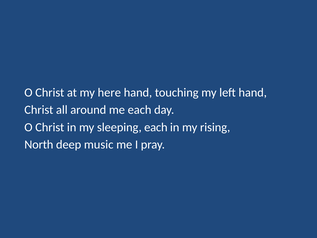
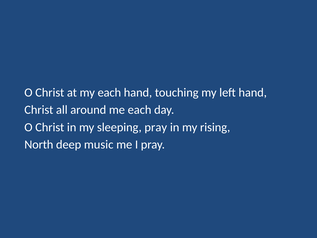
my here: here -> each
sleeping each: each -> pray
